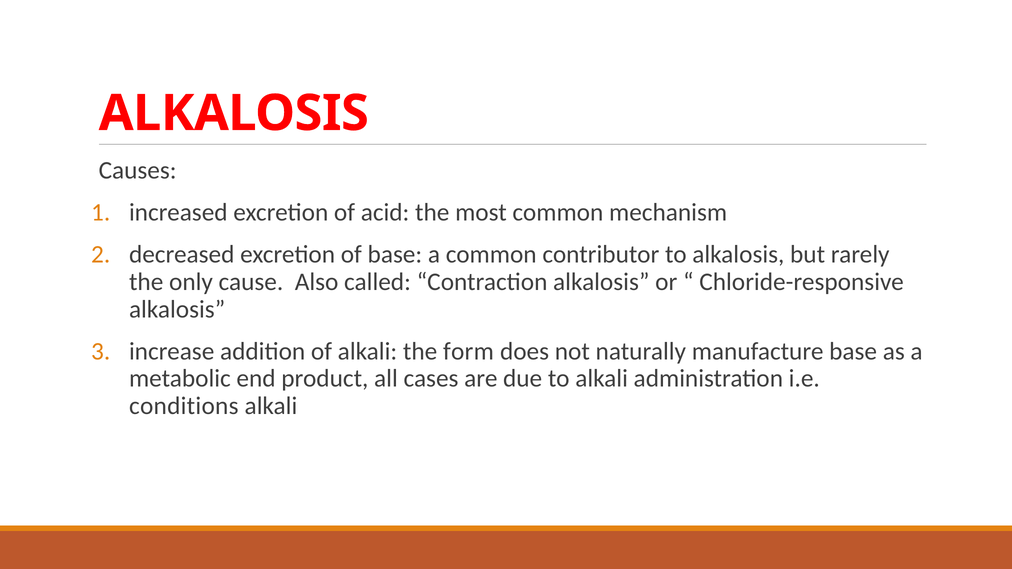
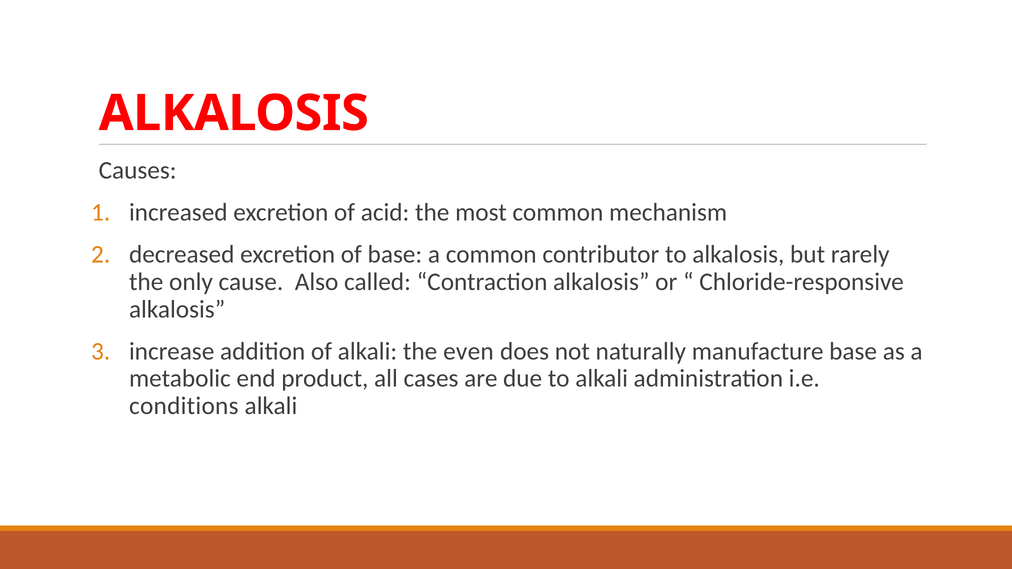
form: form -> even
